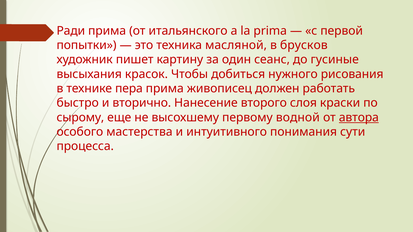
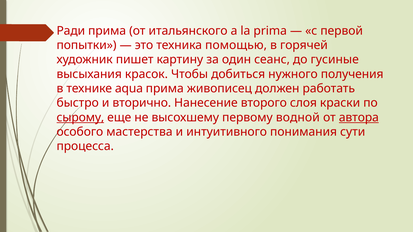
масляной: масляной -> помощью
брусков: брусков -> горячей
рисования: рисования -> получения
пера: пера -> aqua
сырому underline: none -> present
